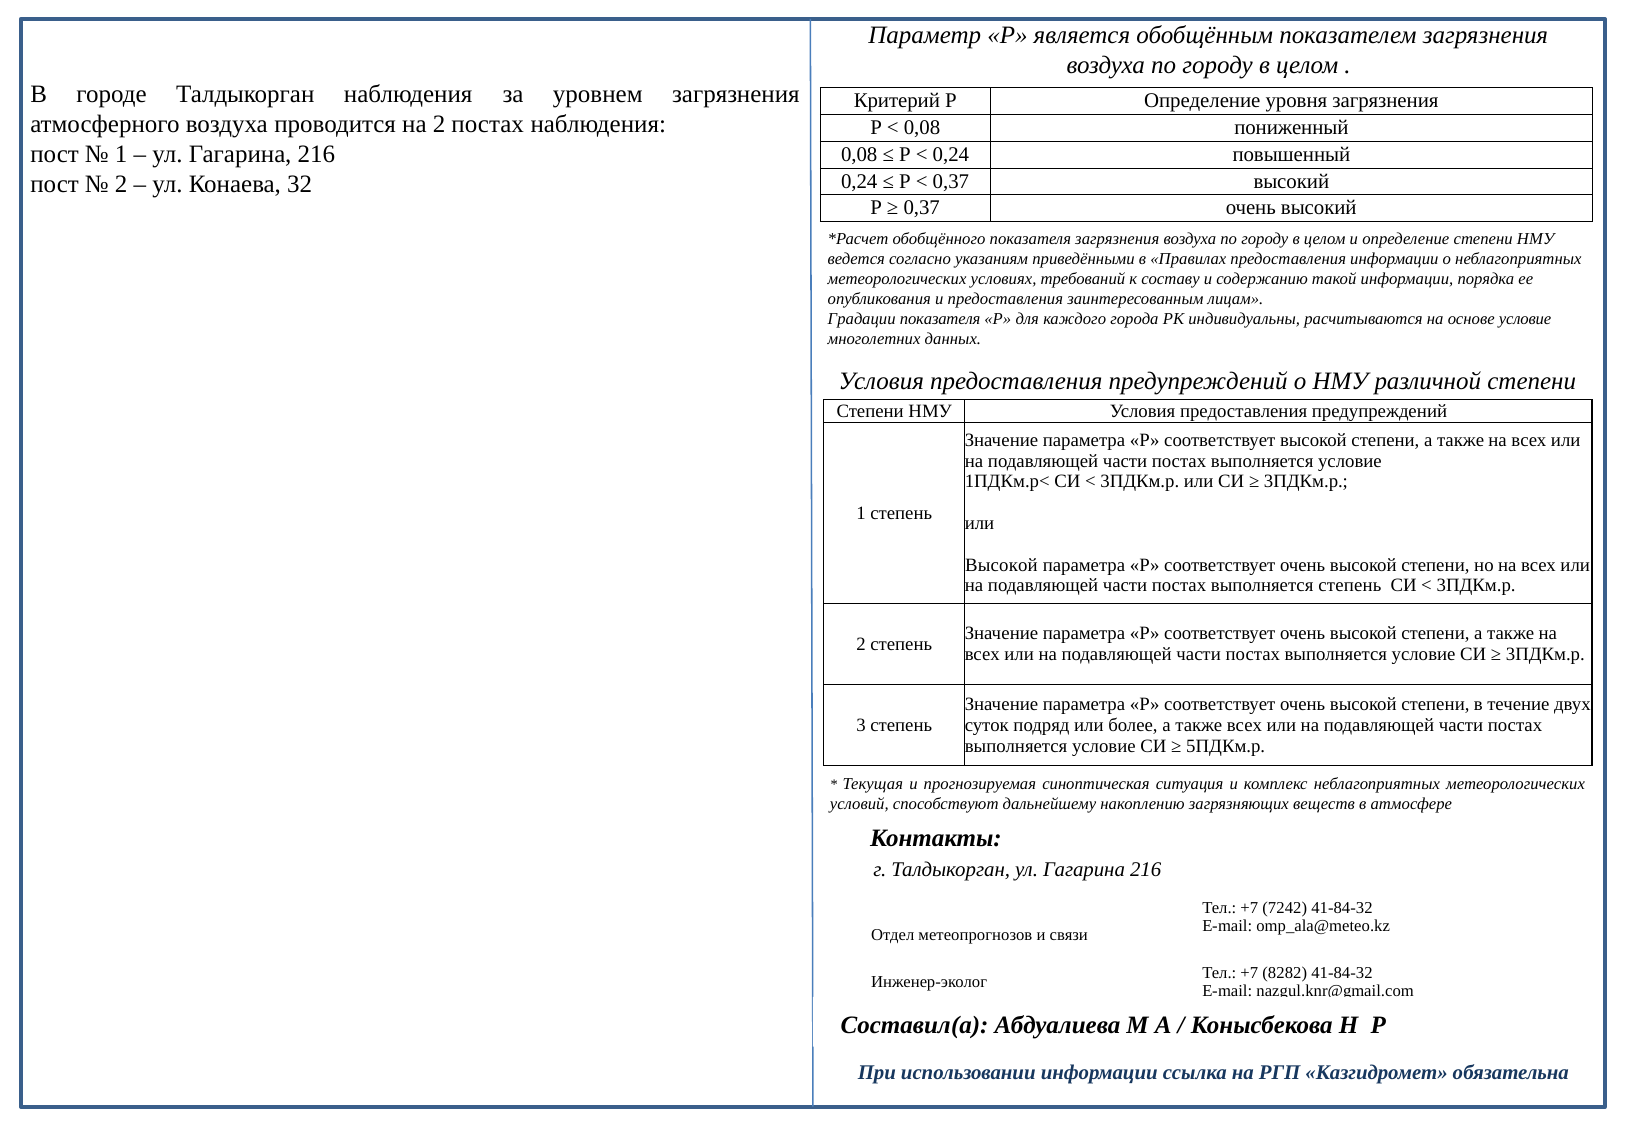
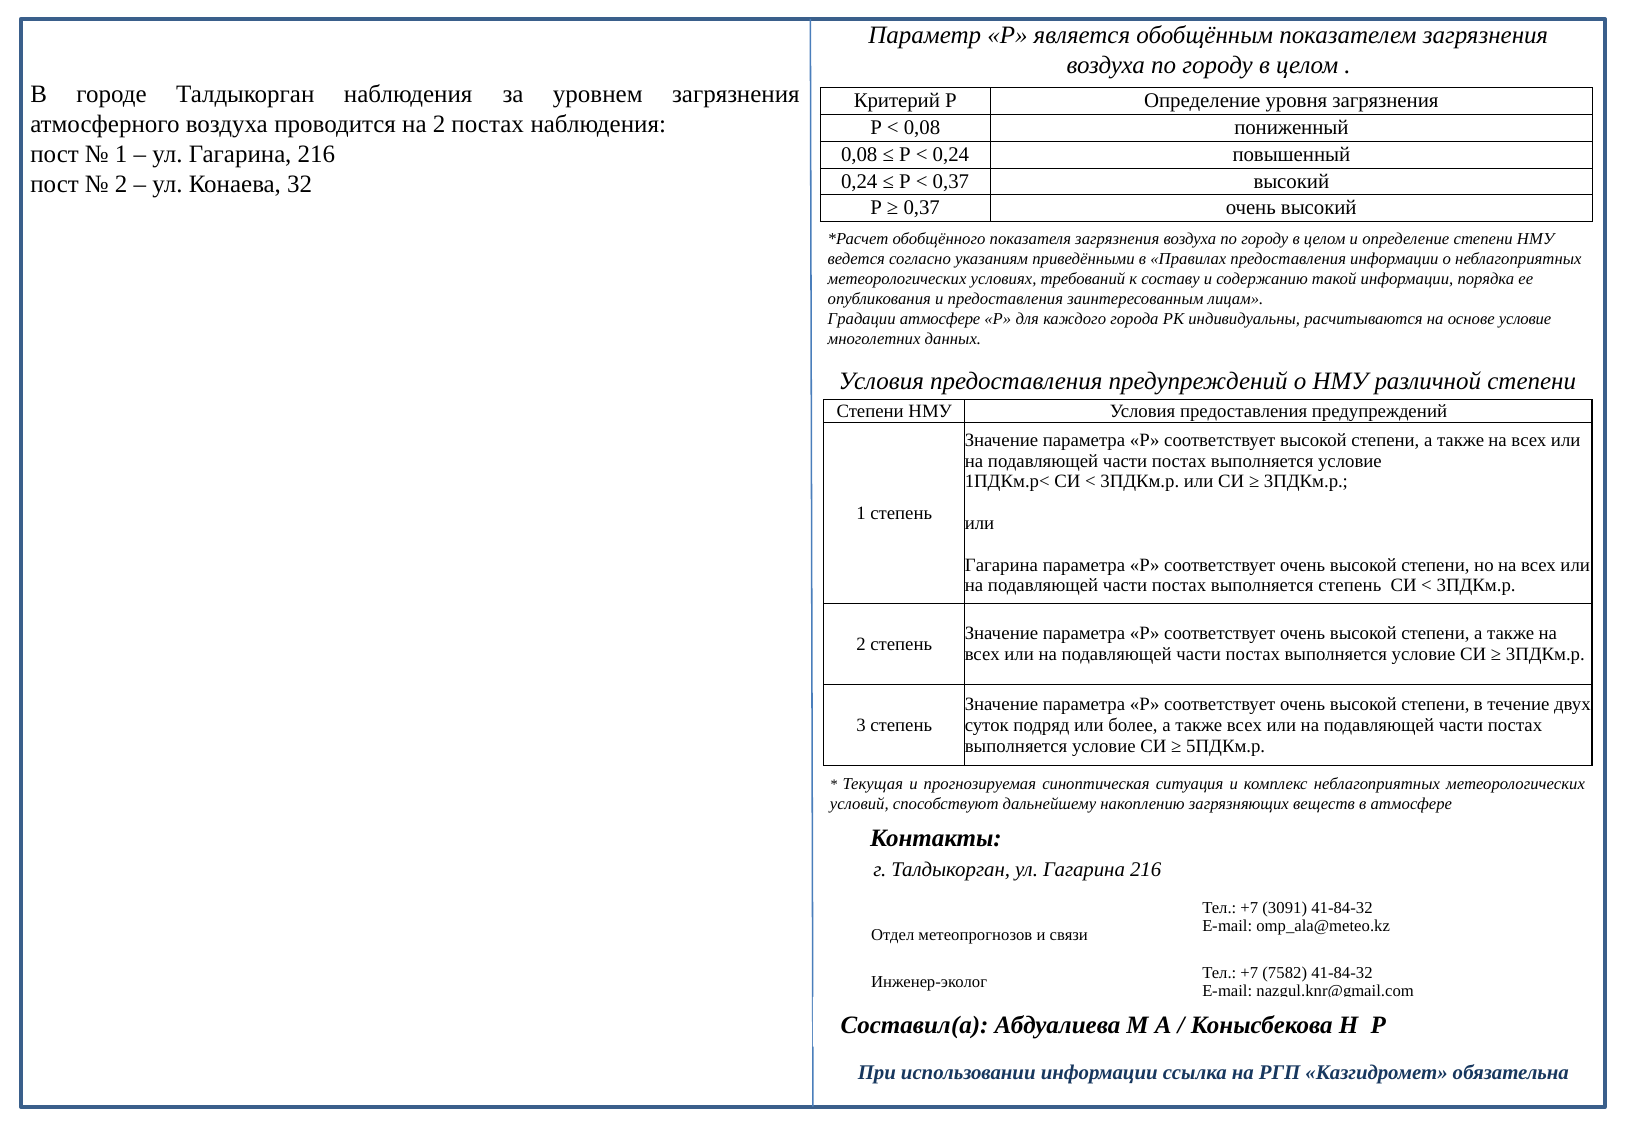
Градации показателя: показателя -> атмосфере
Высокой at (1001, 565): Высокой -> Гагарина
7242: 7242 -> 3091
8282: 8282 -> 7582
